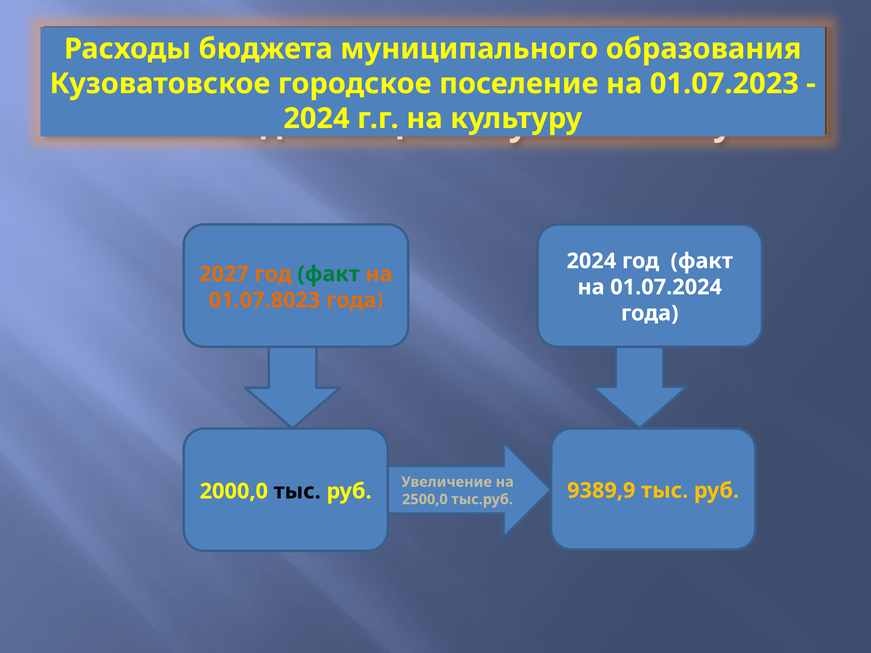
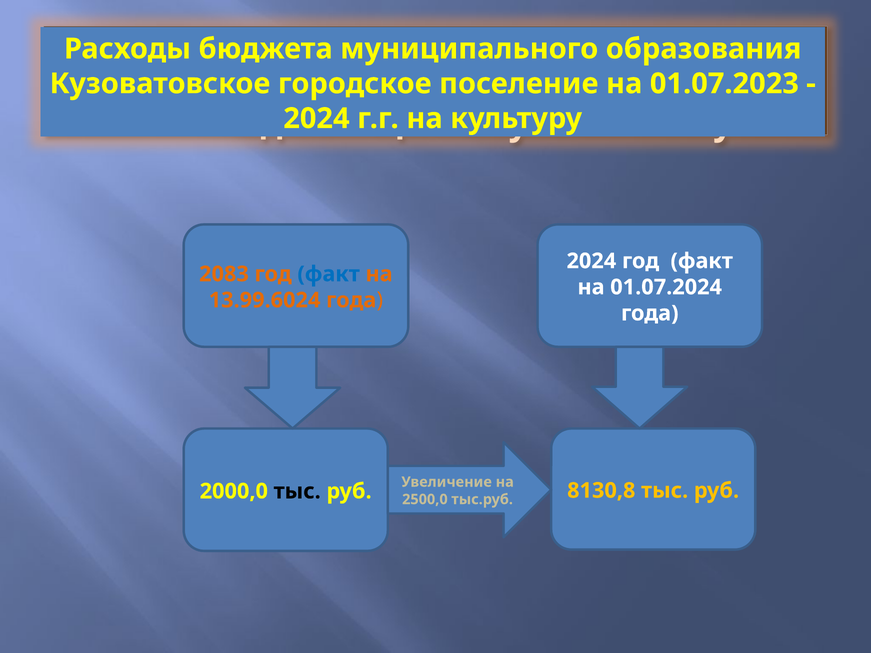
2027: 2027 -> 2083
факт at (329, 274) colour: green -> blue
01.07.8023: 01.07.8023 -> 13.99.6024
9389,9: 9389,9 -> 8130,8
